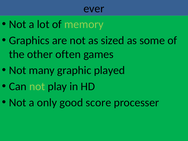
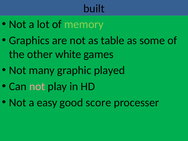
ever: ever -> built
sized: sized -> table
often: often -> white
not at (37, 86) colour: light green -> pink
only: only -> easy
